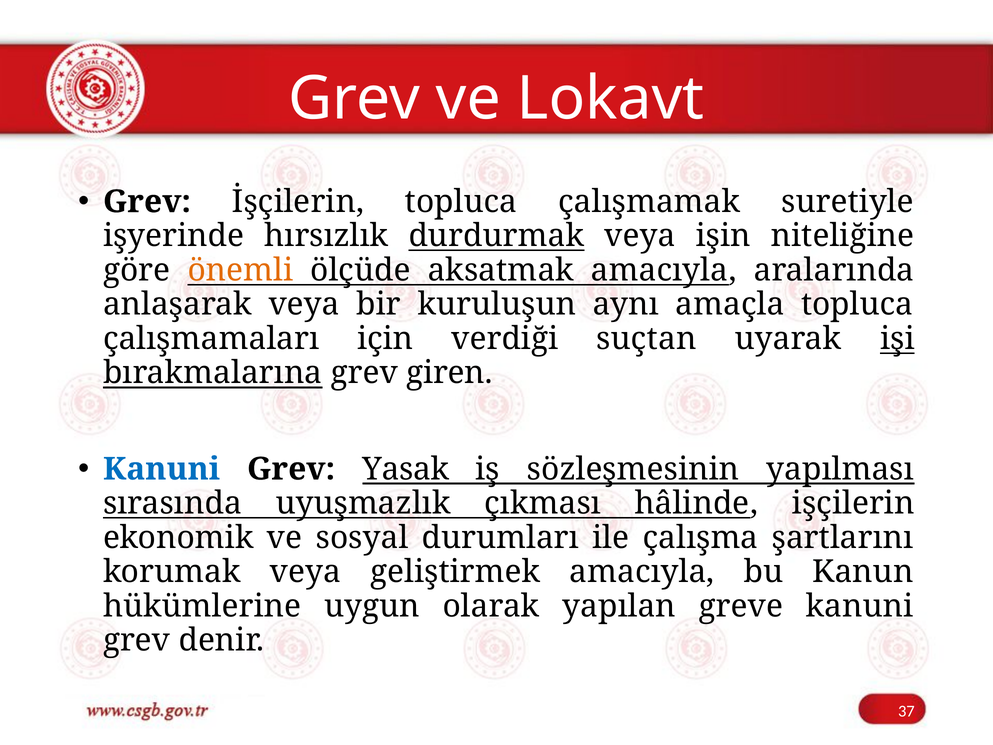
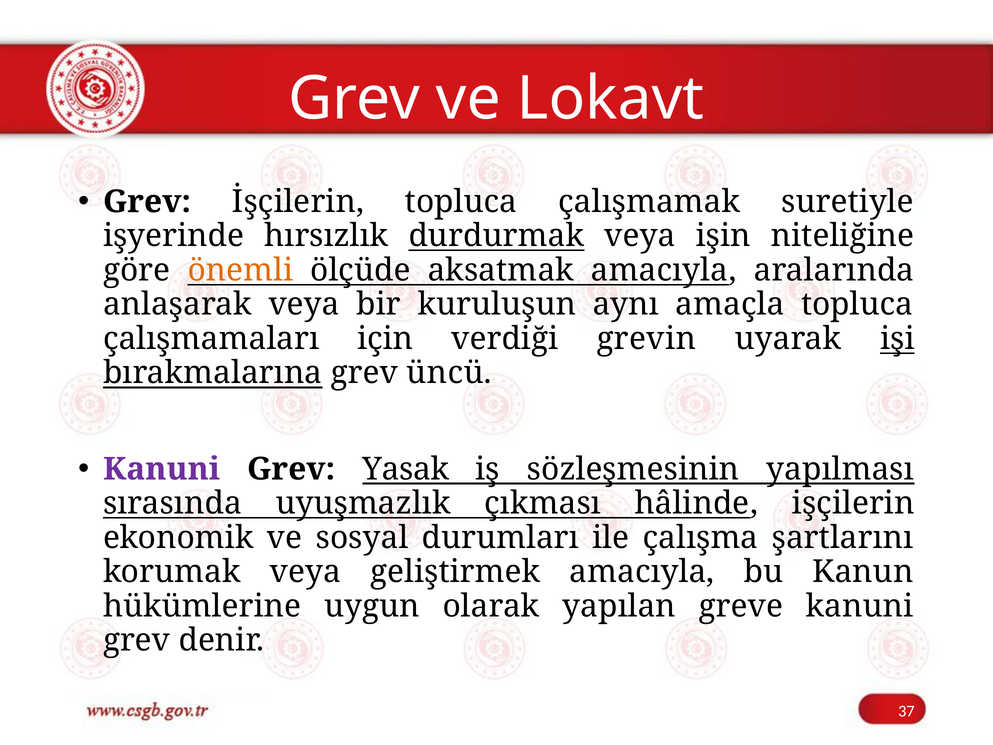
suçtan: suçtan -> grevin
giren: giren -> üncü
Kanuni at (161, 469) colour: blue -> purple
